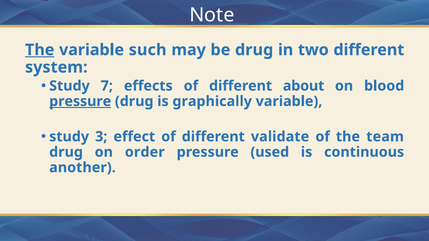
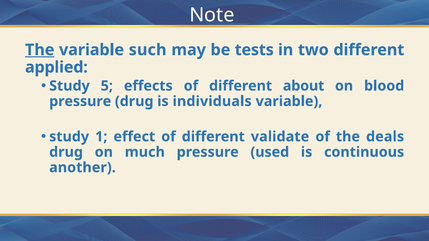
be drug: drug -> tests
system: system -> applied
7: 7 -> 5
pressure at (80, 101) underline: present -> none
graphically: graphically -> individuals
3: 3 -> 1
team: team -> deals
order: order -> much
